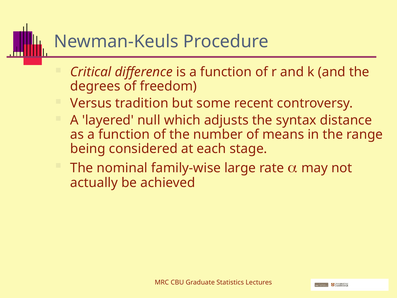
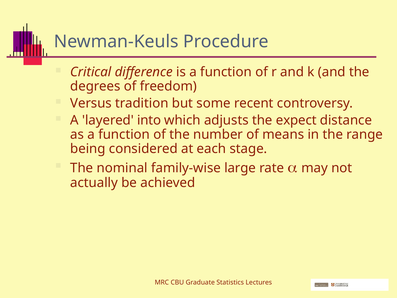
null: null -> into
syntax: syntax -> expect
